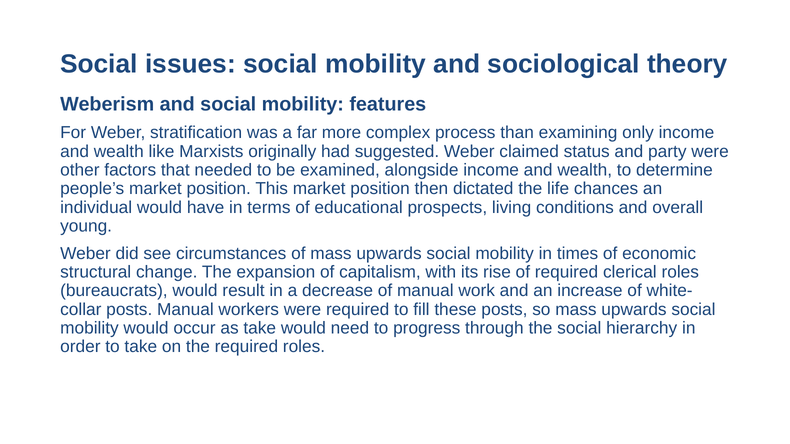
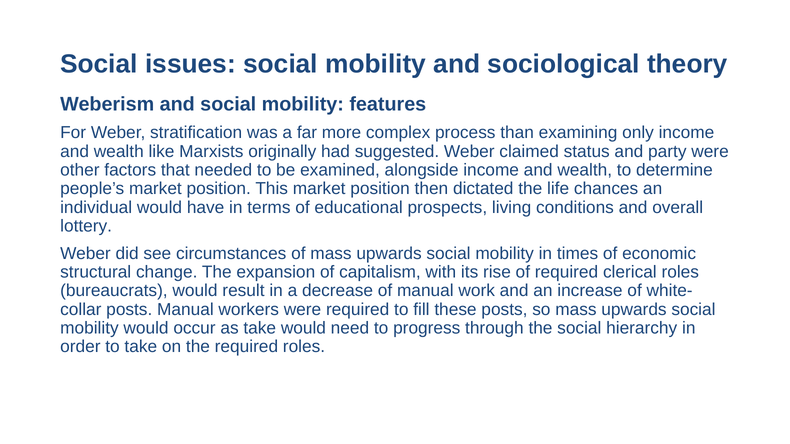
young: young -> lottery
